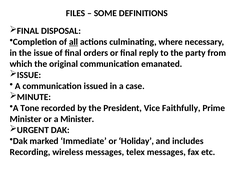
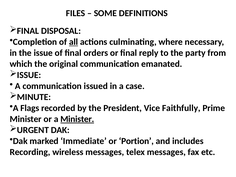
Tone: Tone -> Flags
Minister at (77, 119) underline: none -> present
Holiday: Holiday -> Portion
